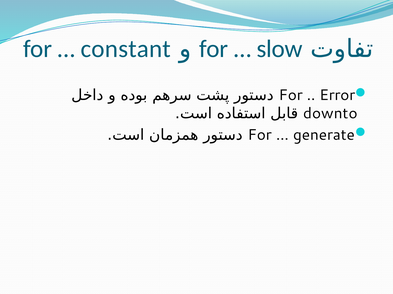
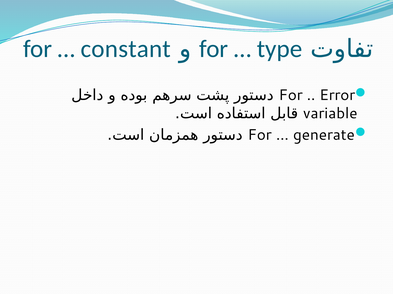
slow: slow -> type
downto: downto -> variable
